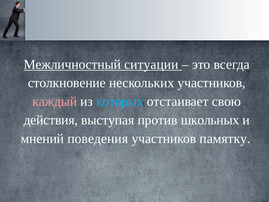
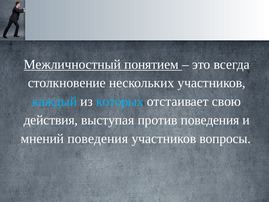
ситуации: ситуации -> понятием
каждый colour: pink -> light blue
против школьных: школьных -> поведения
памятку: памятку -> вопросы
